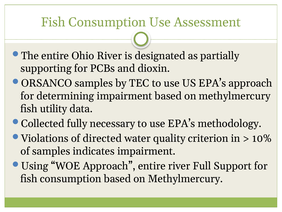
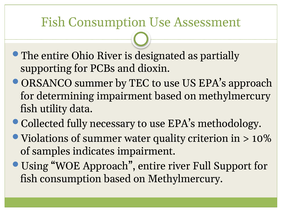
ORSANCO samples: samples -> summer
of directed: directed -> summer
